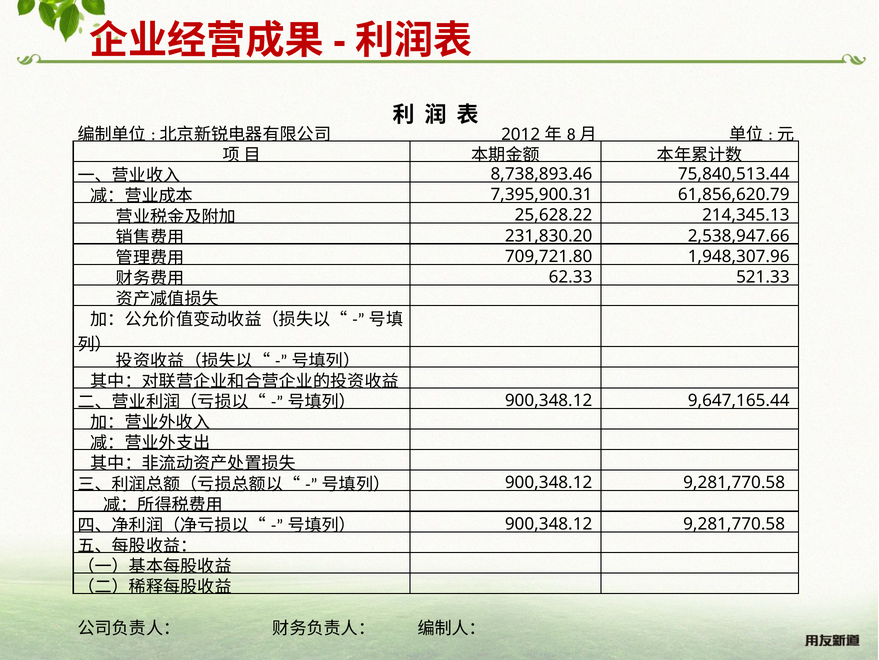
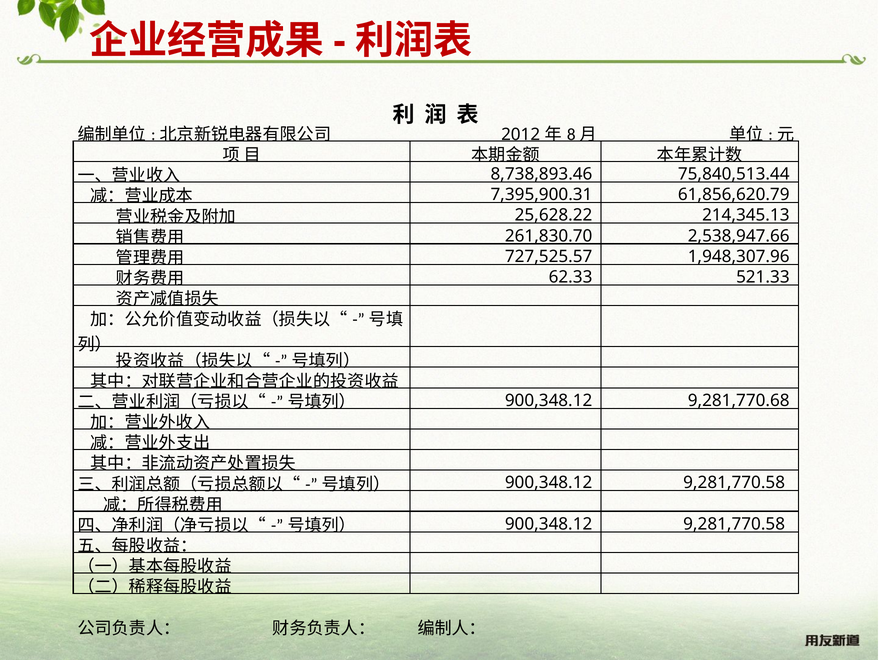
231,830.20: 231,830.20 -> 261,830.70
709,721.80: 709,721.80 -> 727,525.57
9,647,165.44: 9,647,165.44 -> 9,281,770.68
